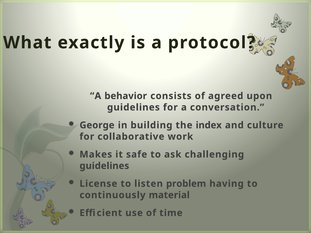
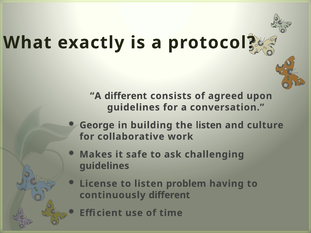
A behavior: behavior -> different
the index: index -> listen
continuously material: material -> different
